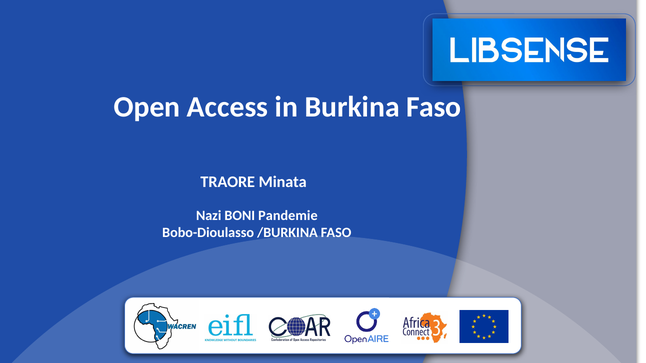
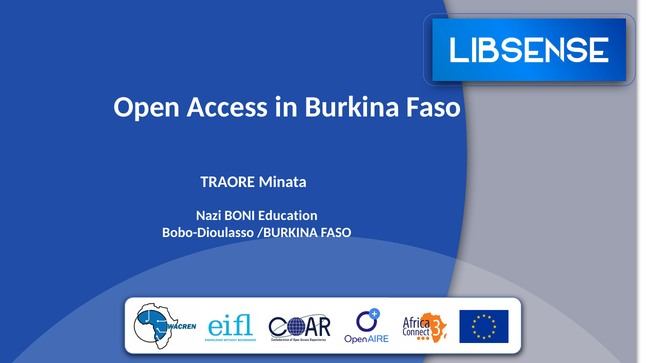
Pandemie: Pandemie -> Education
